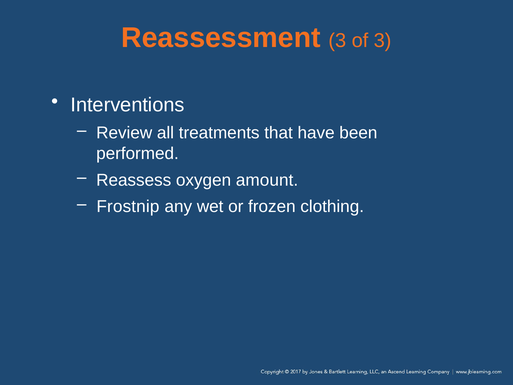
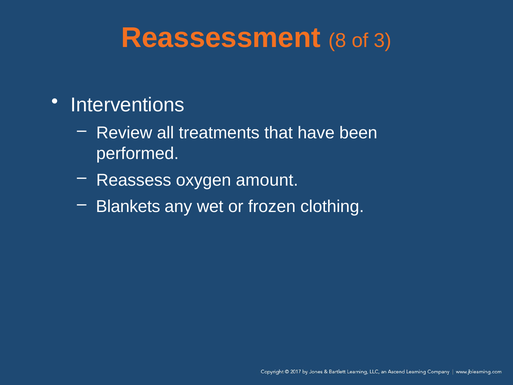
Reassessment 3: 3 -> 8
Frostnip: Frostnip -> Blankets
